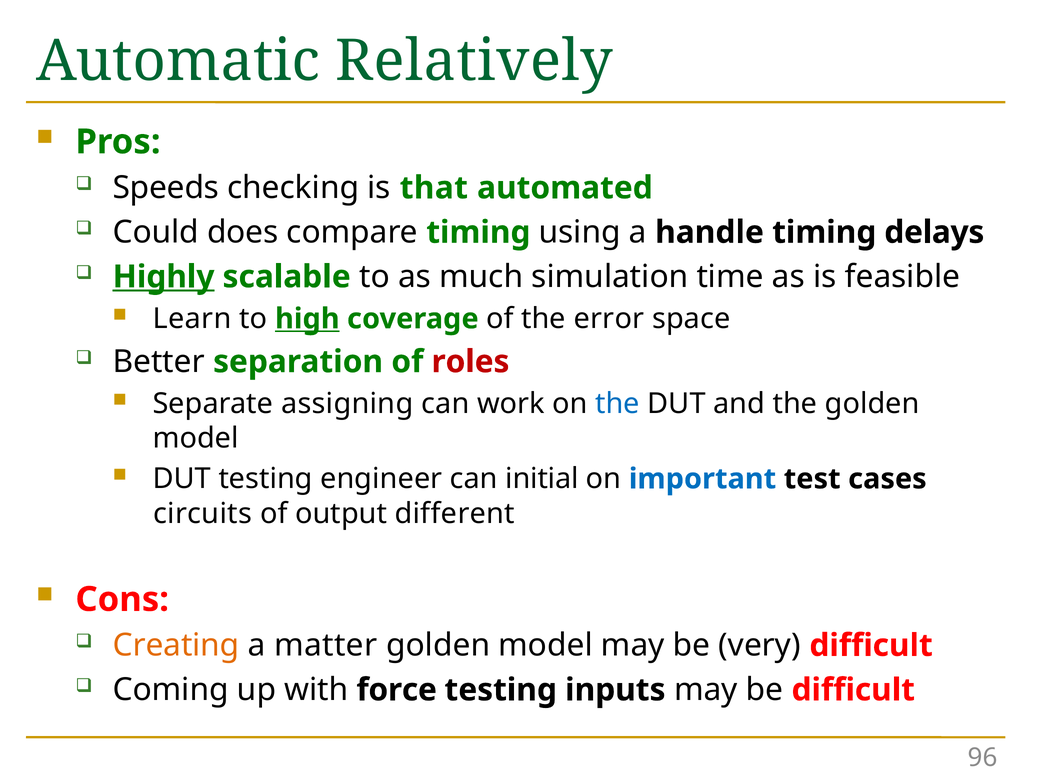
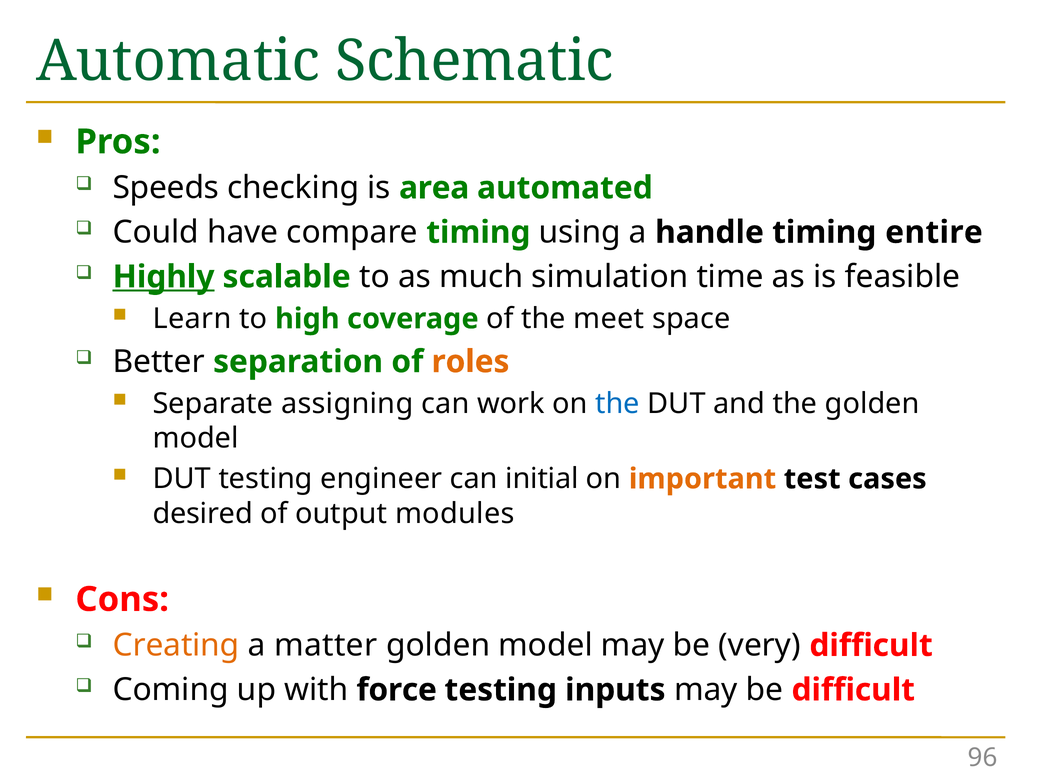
Relatively: Relatively -> Schematic
that: that -> area
does: does -> have
delays: delays -> entire
high underline: present -> none
error: error -> meet
roles colour: red -> orange
important colour: blue -> orange
circuits: circuits -> desired
different: different -> modules
